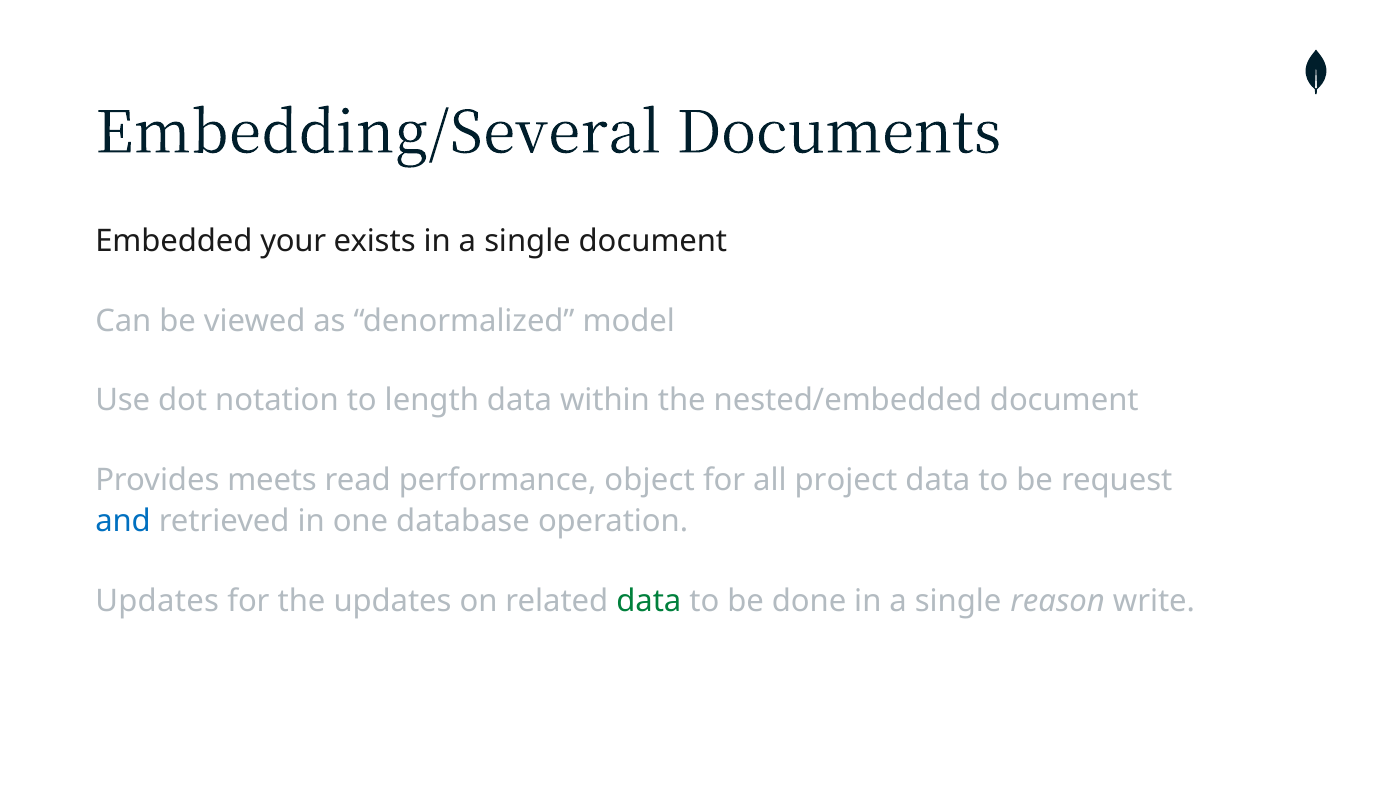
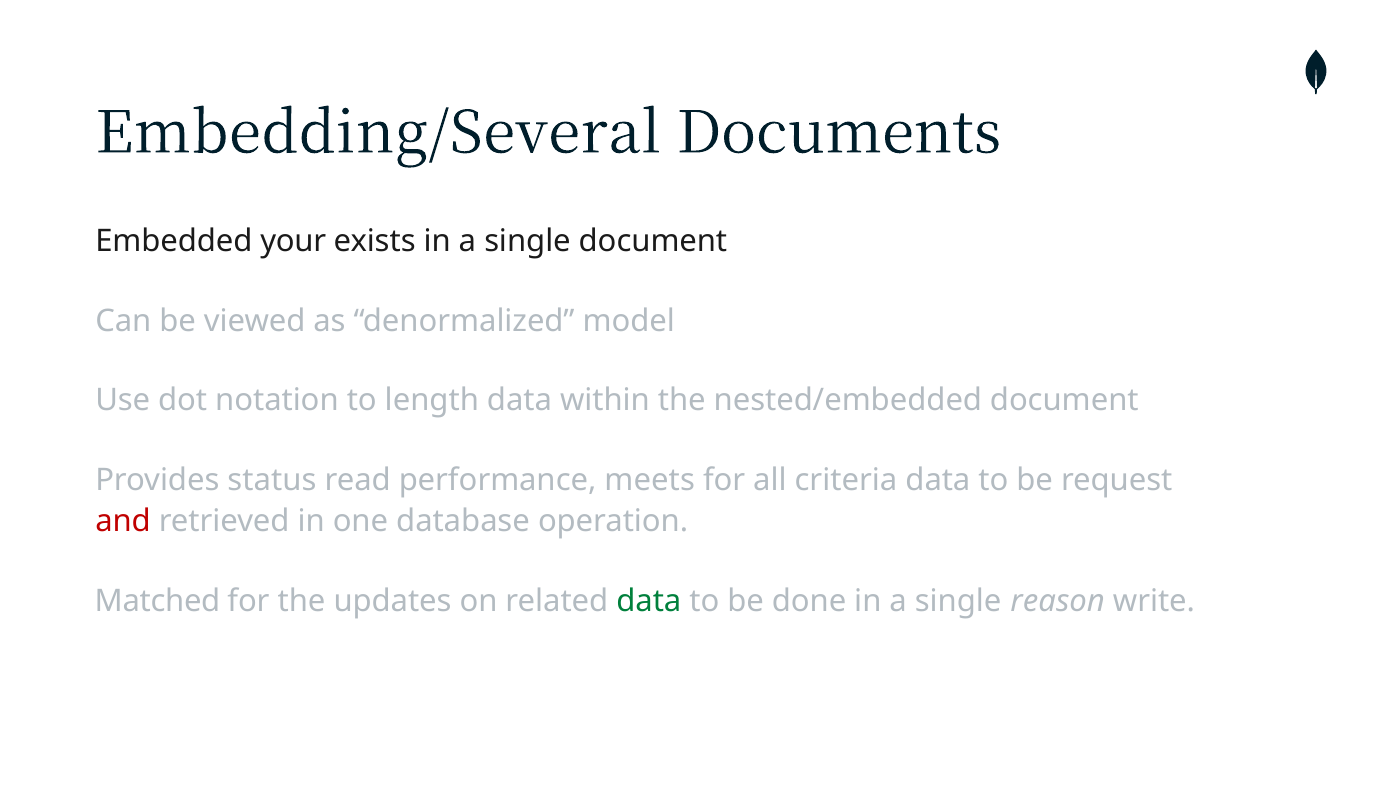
meets: meets -> status
object: object -> meets
project: project -> criteria
and colour: blue -> red
Updates at (157, 601): Updates -> Matched
